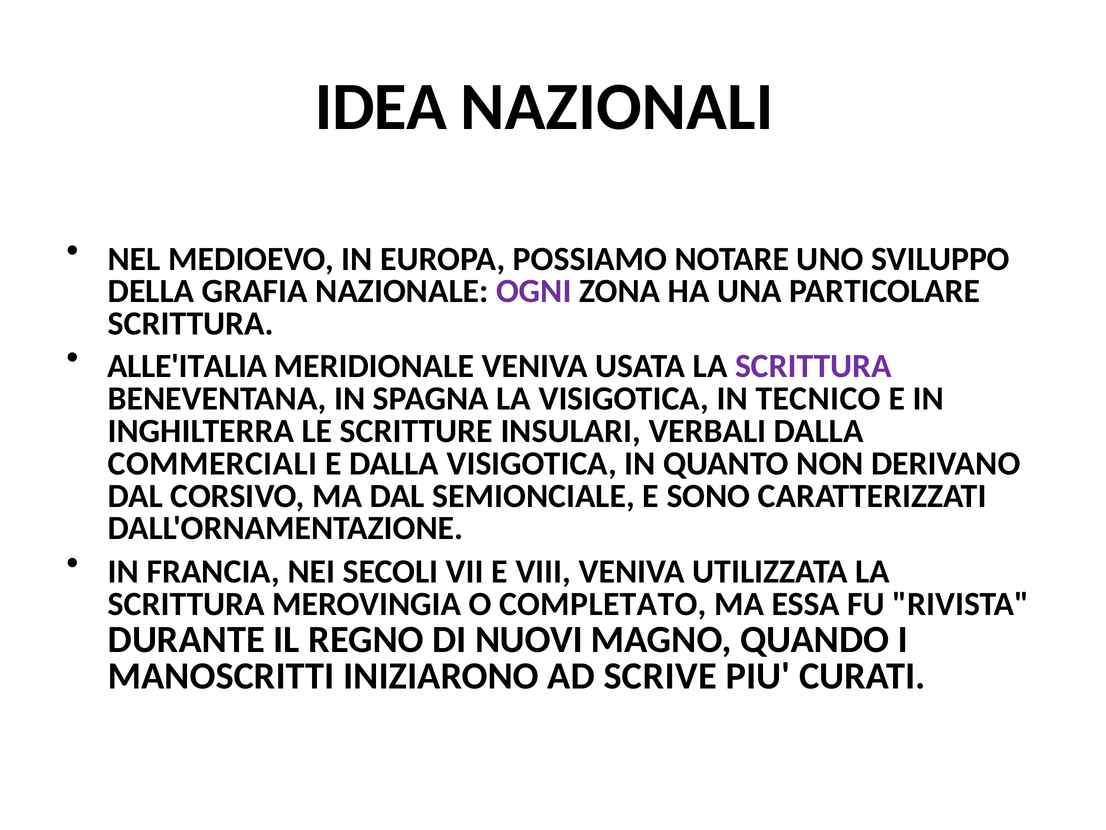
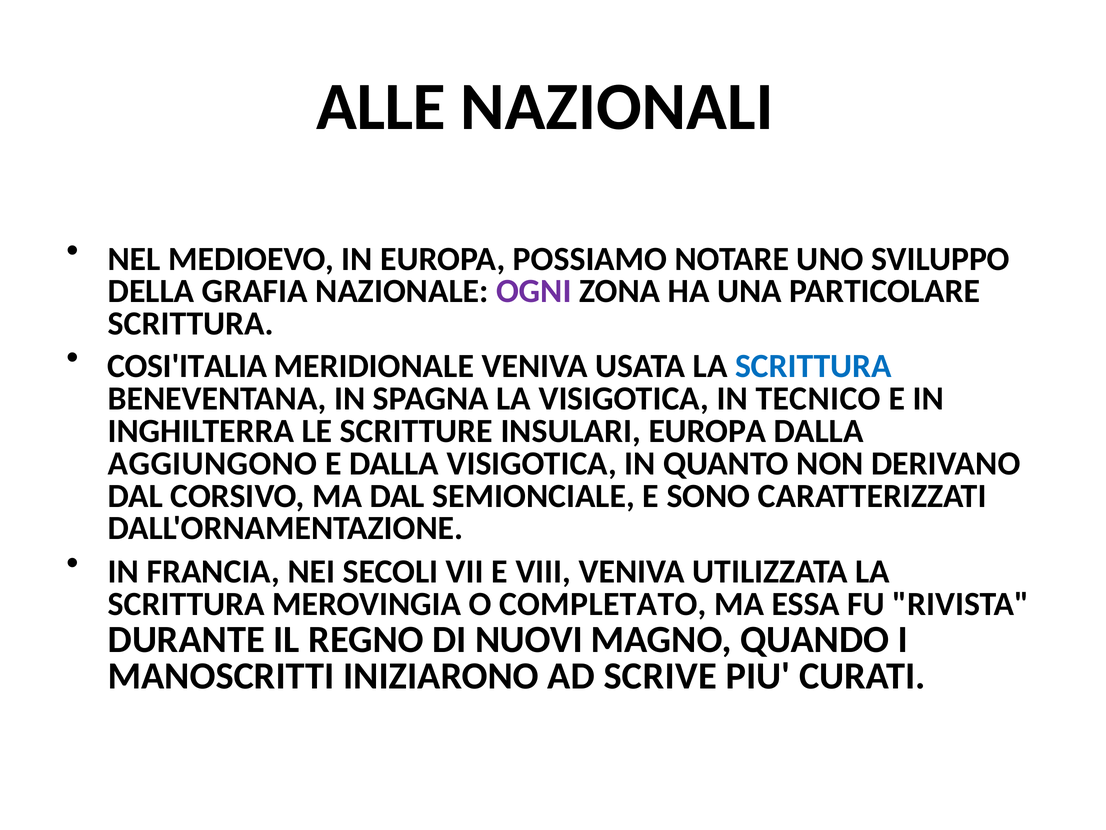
IDEA: IDEA -> ALLE
ALLE'ITALIA: ALLE'ITALIA -> COSI'ITALIA
SCRITTURA at (813, 366) colour: purple -> blue
INSULARI VERBALI: VERBALI -> EUROPA
COMMERCIALI: COMMERCIALI -> AGGIUNGONO
